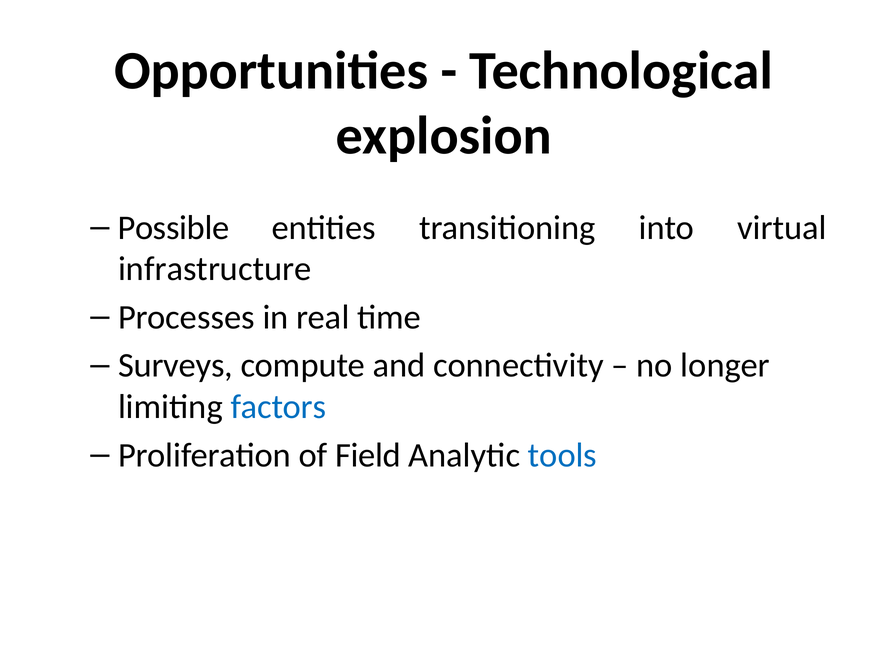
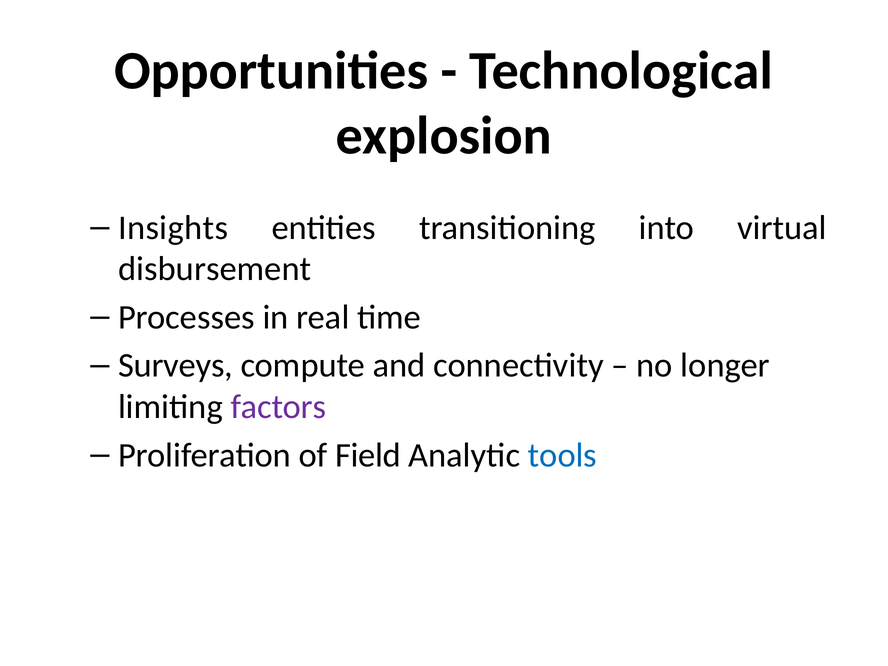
Possible: Possible -> Insights
infrastructure: infrastructure -> disbursement
factors colour: blue -> purple
